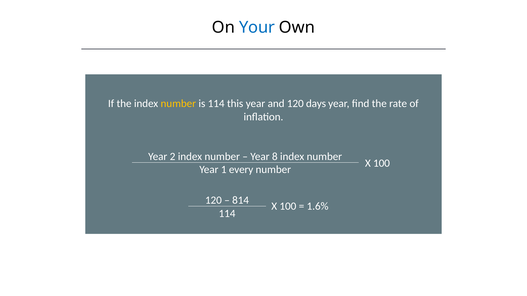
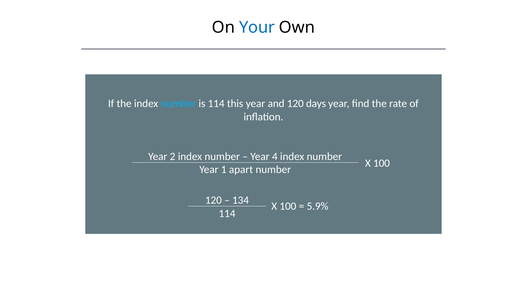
number at (178, 104) colour: yellow -> light blue
8: 8 -> 4
every: every -> apart
814: 814 -> 134
1.6%: 1.6% -> 5.9%
